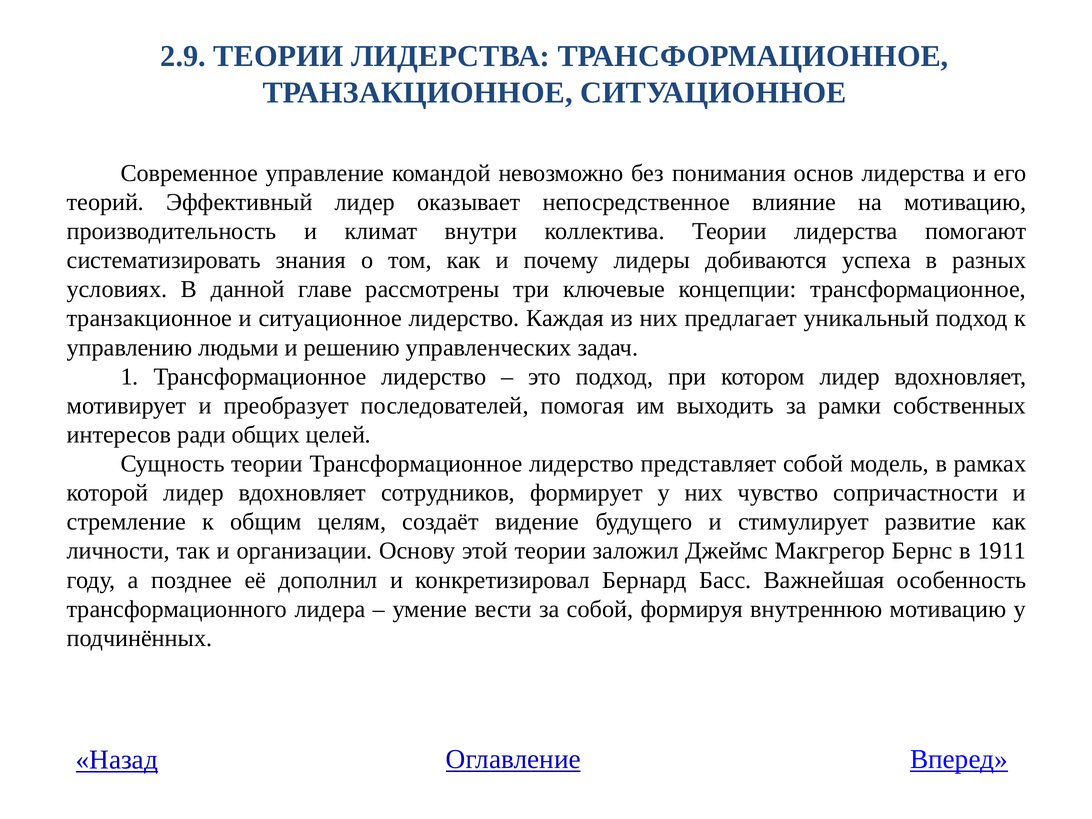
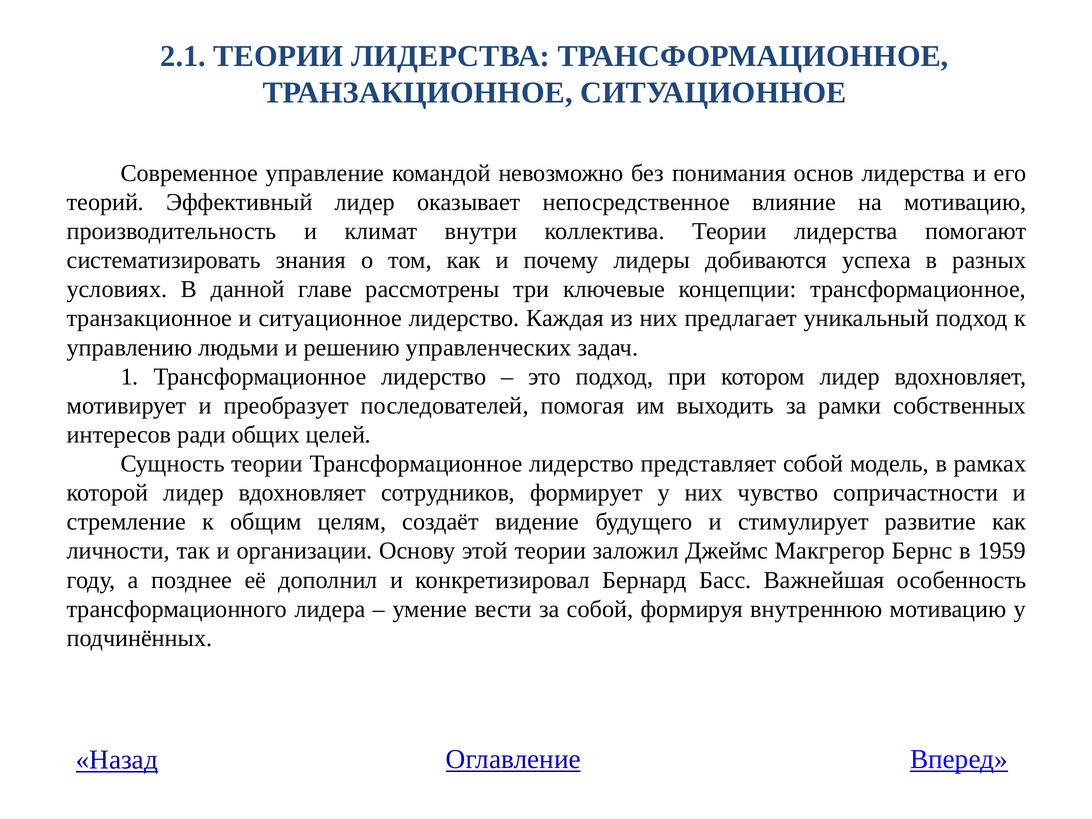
2.9: 2.9 -> 2.1
1911: 1911 -> 1959
